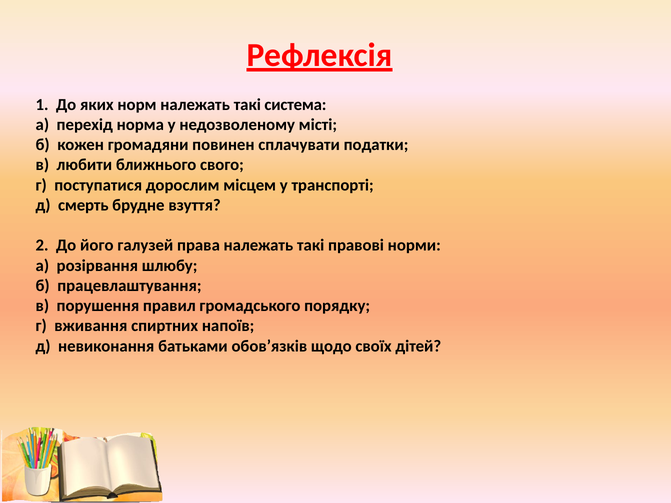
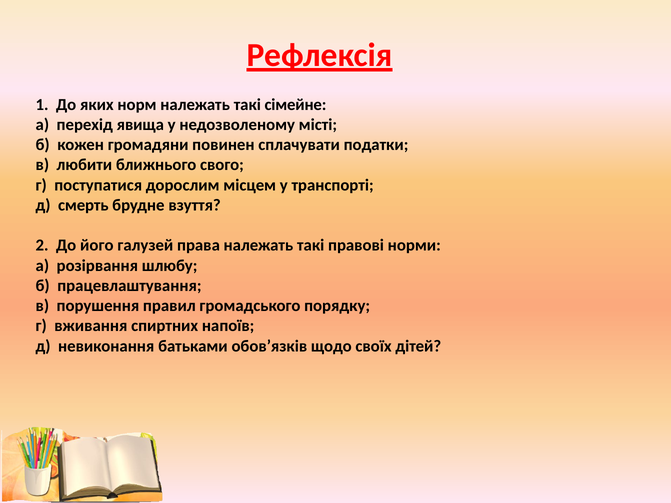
система: система -> сімейне
норма: норма -> явища
